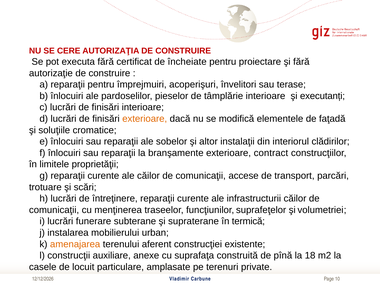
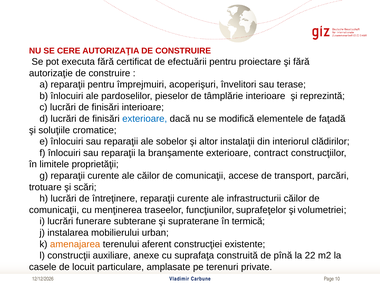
încheiate: încheiate -> efectuării
executanți: executanți -> reprezintă
exterioare at (145, 119) colour: orange -> blue
18: 18 -> 22
